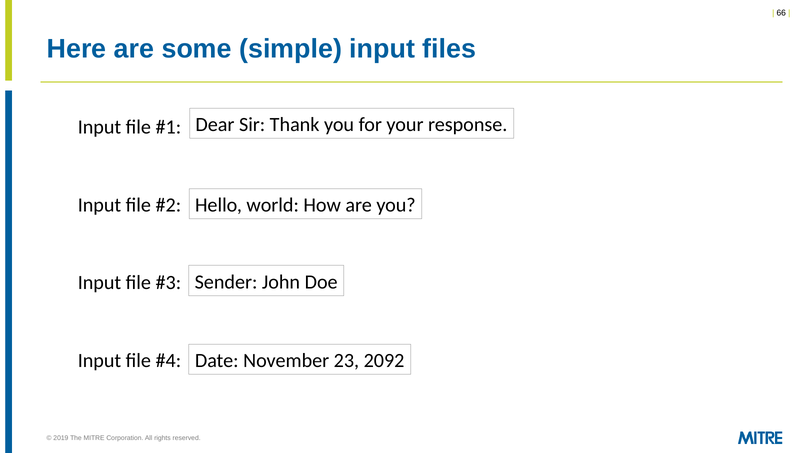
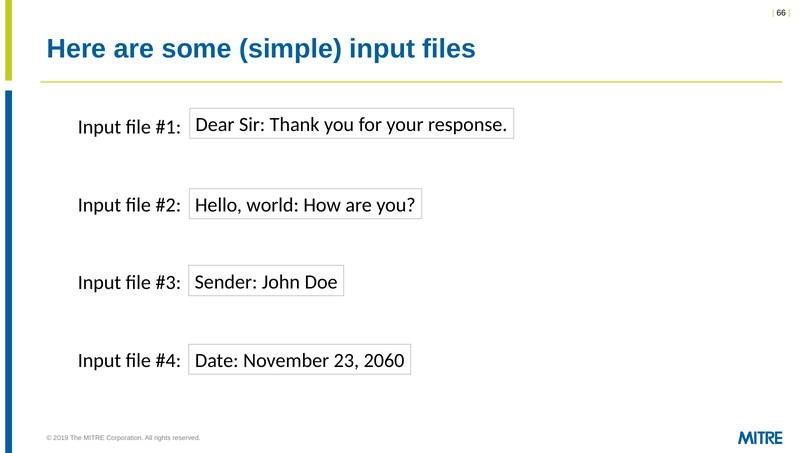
2092: 2092 -> 2060
